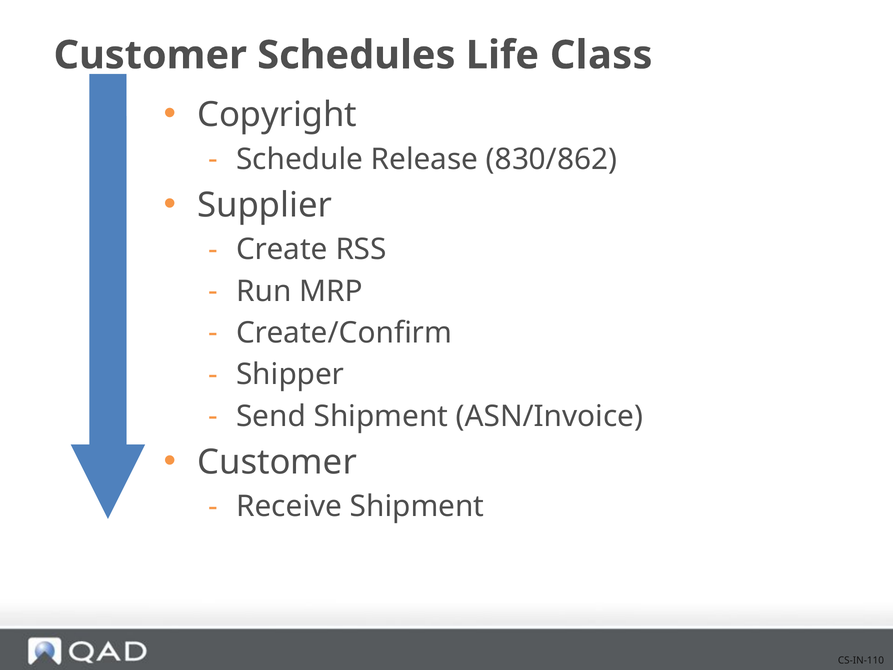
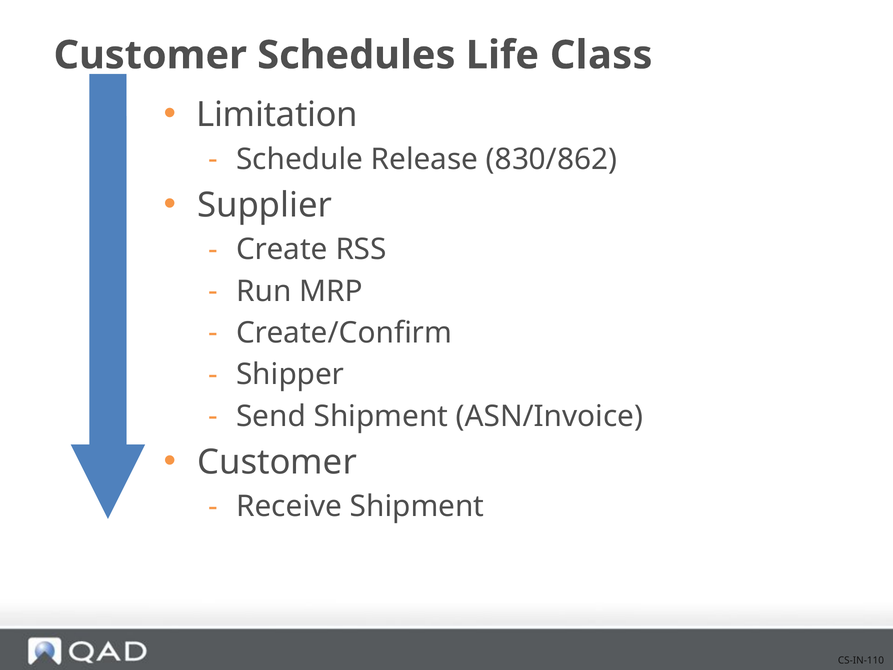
Copyright: Copyright -> Limitation
